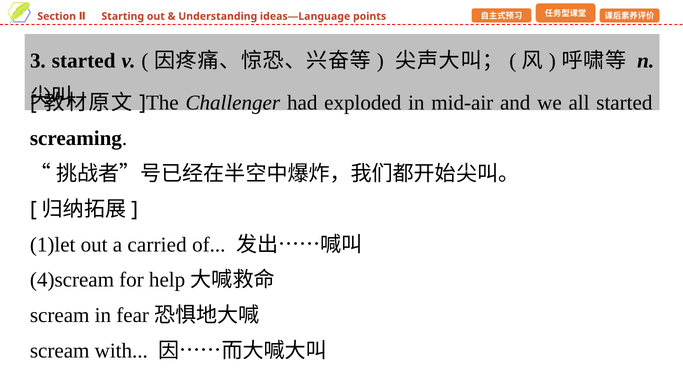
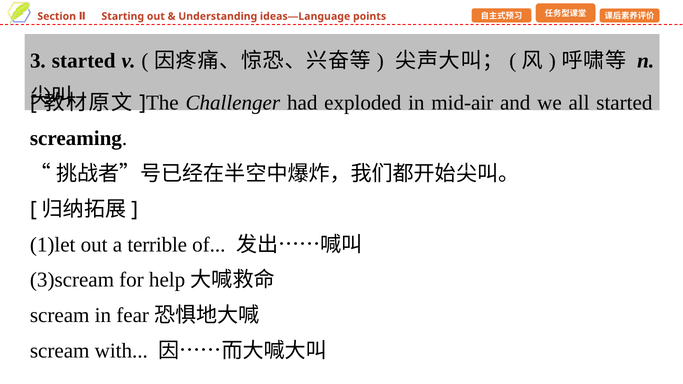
carried: carried -> terrible
4)scream: 4)scream -> 3)scream
